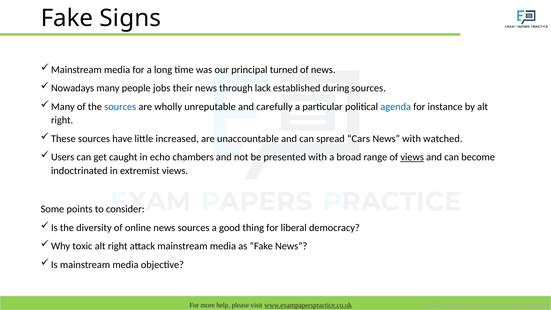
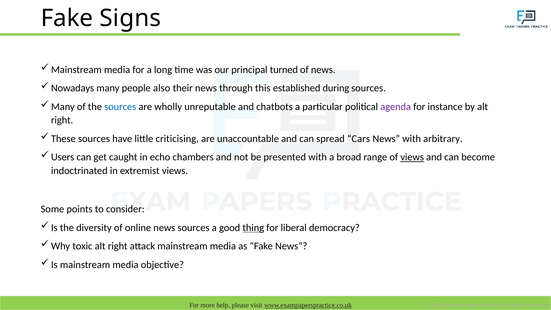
jobs: jobs -> also
lack: lack -> this
carefully: carefully -> chatbots
agenda colour: blue -> purple
increased: increased -> criticising
watched: watched -> arbitrary
thing underline: none -> present
